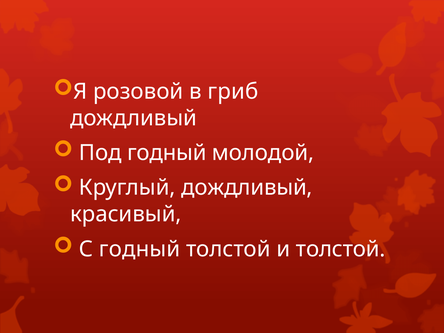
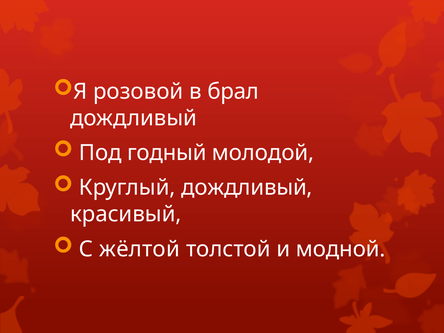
гриб: гриб -> брал
С годный: годный -> жёлтой
и толстой: толстой -> модной
